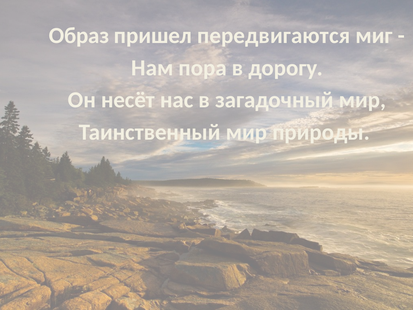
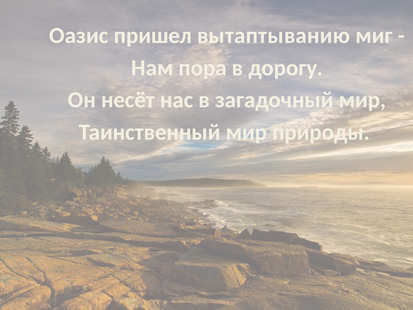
Образ: Образ -> Оазис
передвигаются: передвигаются -> вытаптыванию
